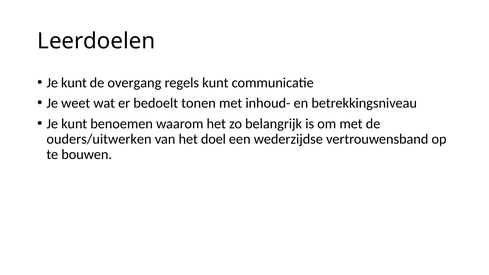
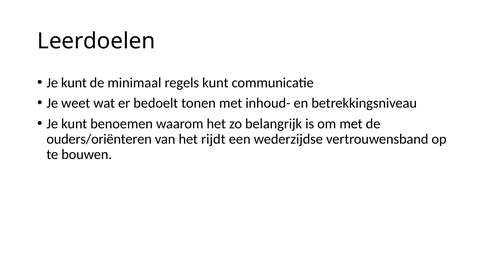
overgang: overgang -> minimaal
ouders/uitwerken: ouders/uitwerken -> ouders/oriënteren
doel: doel -> rijdt
